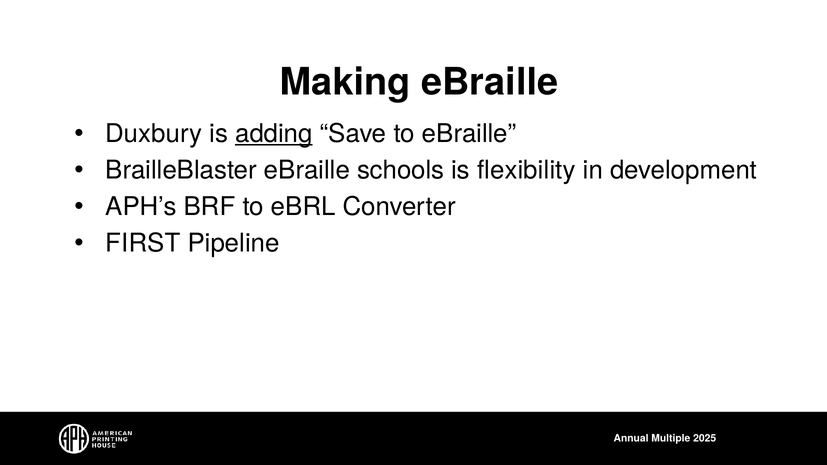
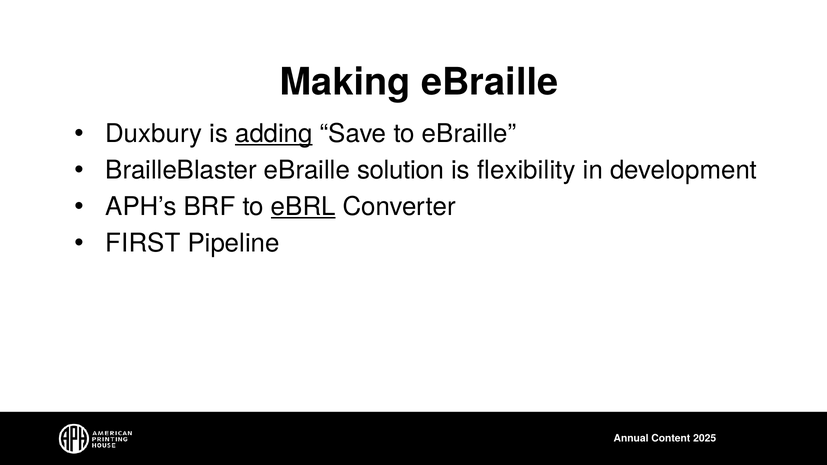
schools: schools -> solution
eBRL underline: none -> present
Multiple: Multiple -> Content
